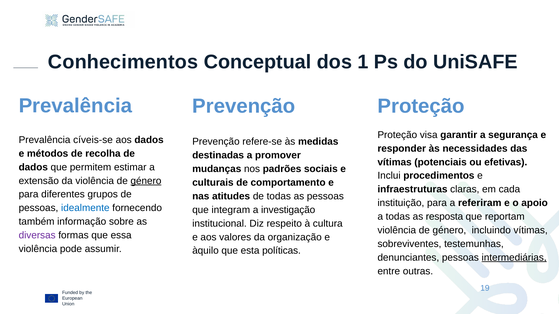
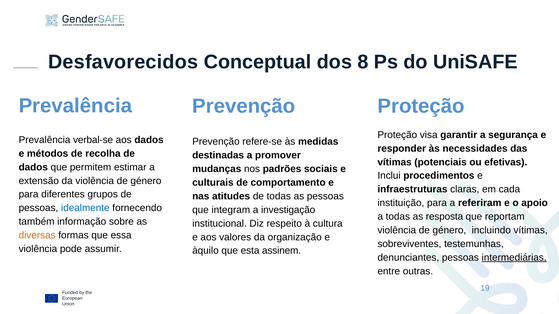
Conhecimentos: Conhecimentos -> Desfavorecidos
1: 1 -> 8
cíveis-se: cíveis-se -> verbal-se
género at (146, 181) underline: present -> none
diversas colour: purple -> orange
políticas: políticas -> assinem
